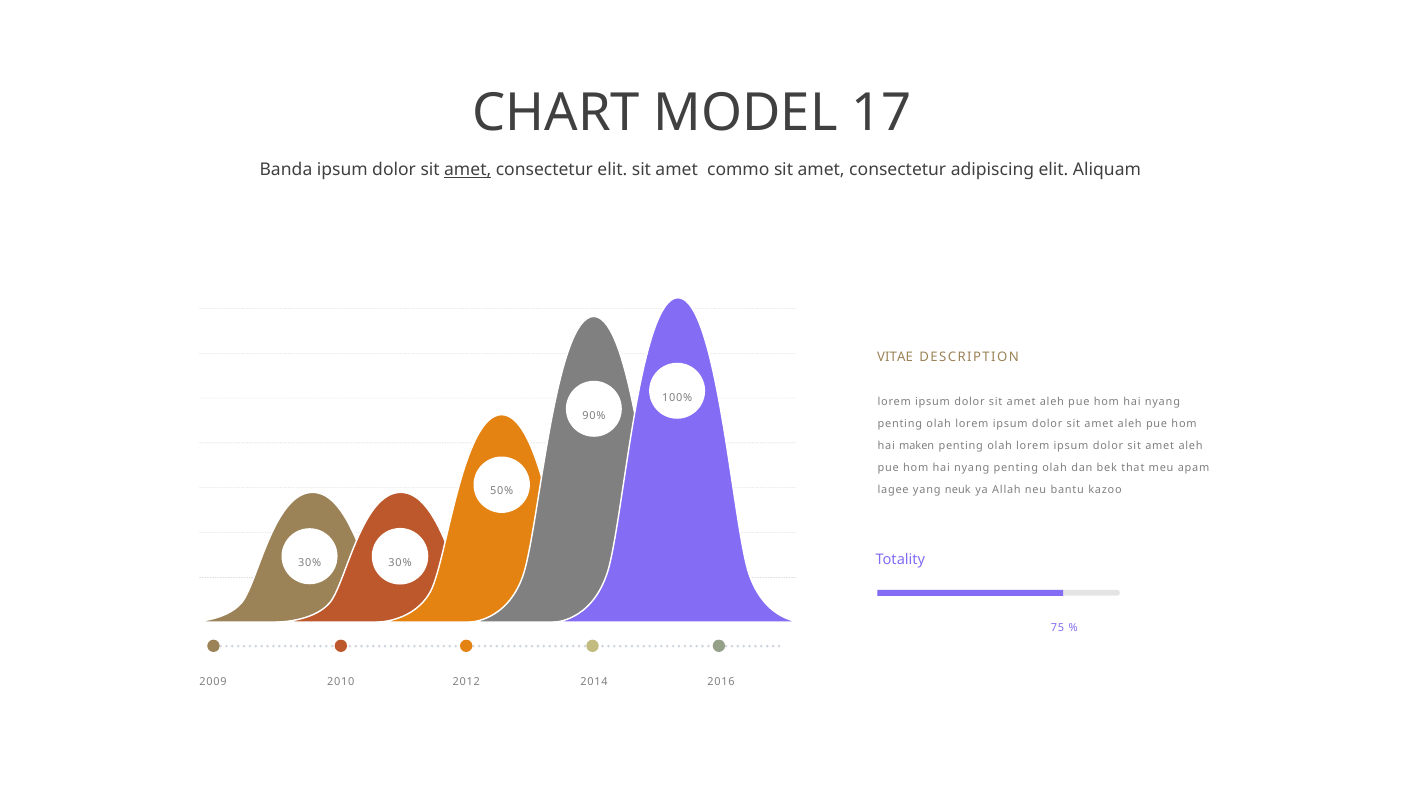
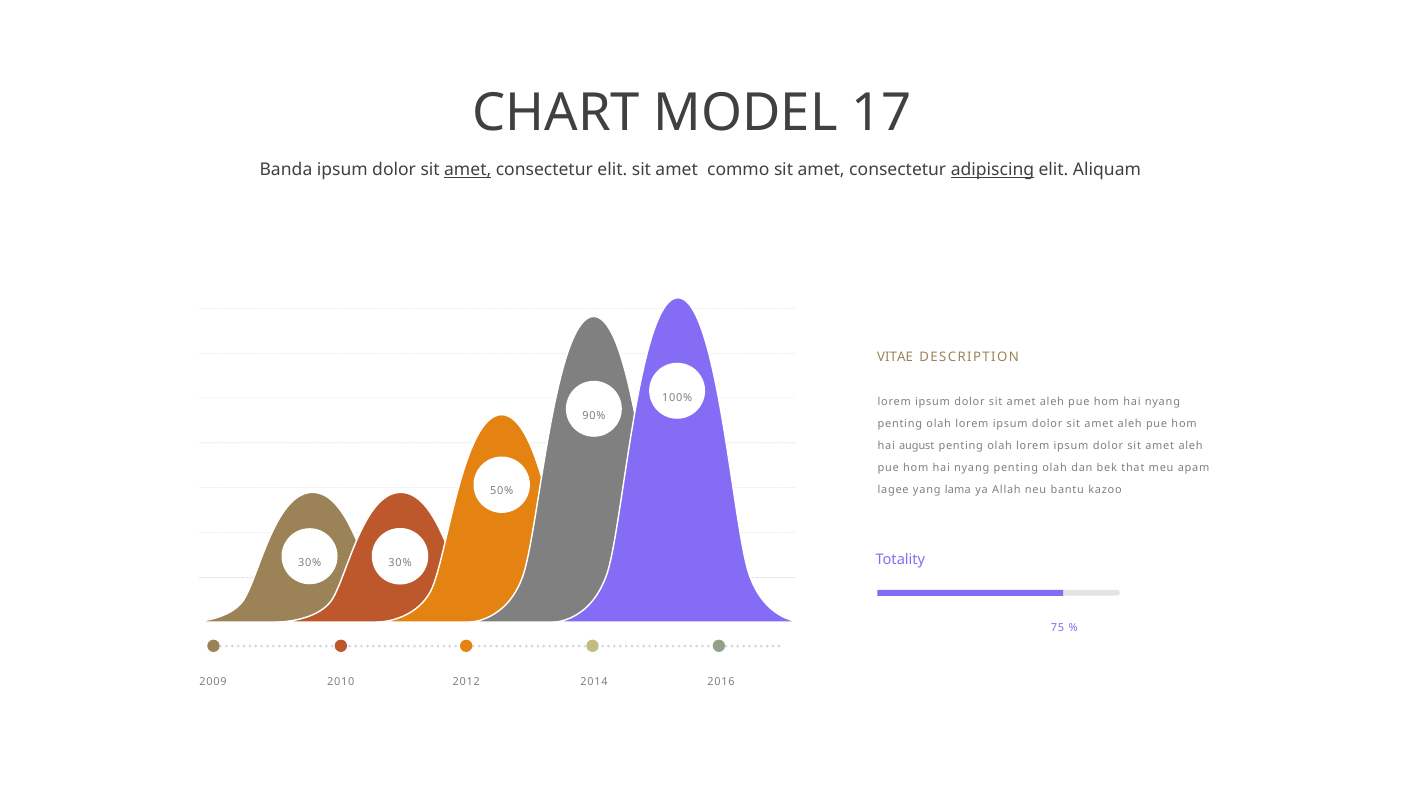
adipiscing underline: none -> present
maken: maken -> august
neuk: neuk -> lama
